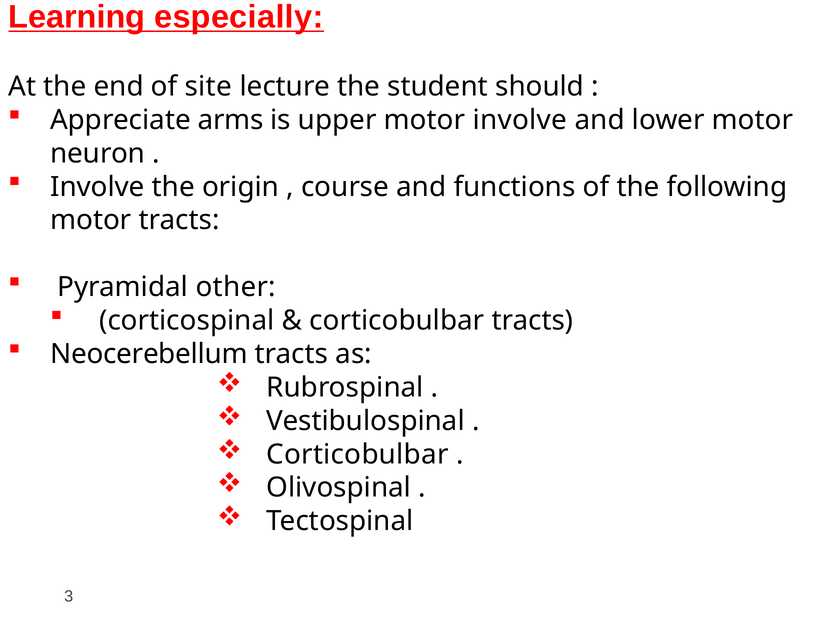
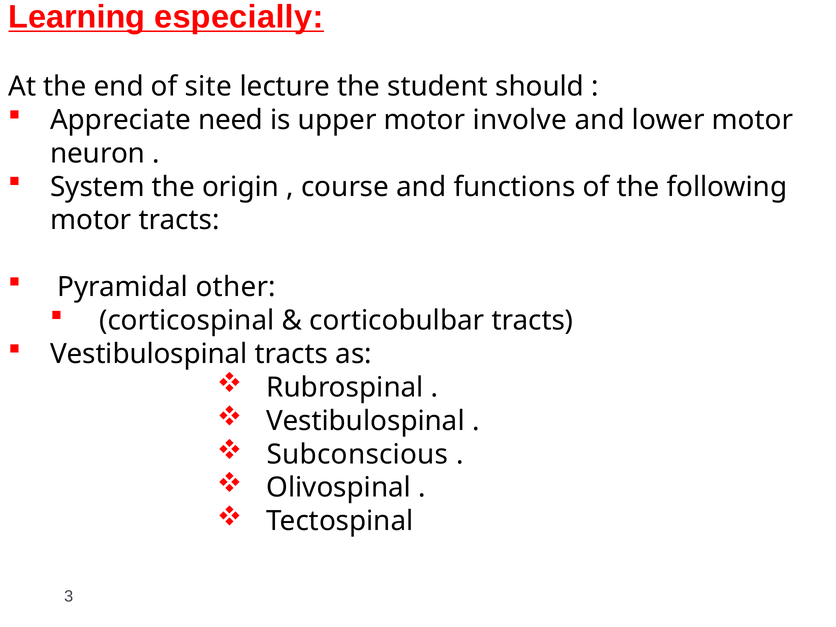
arms: arms -> need
Involve at (97, 187): Involve -> System
Neocerebellum at (149, 354): Neocerebellum -> Vestibulospinal
Corticobulbar at (358, 454): Corticobulbar -> Subconscious
